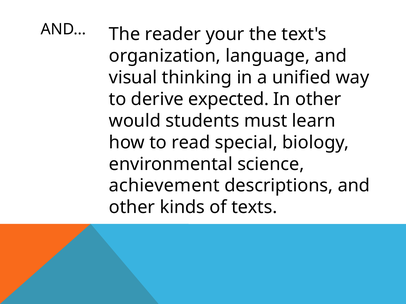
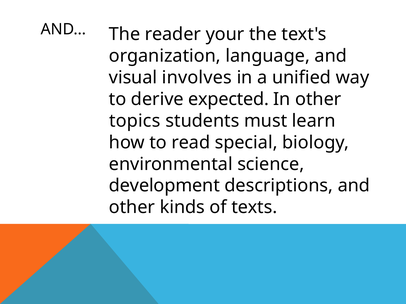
thinking: thinking -> involves
would: would -> topics
achievement: achievement -> development
